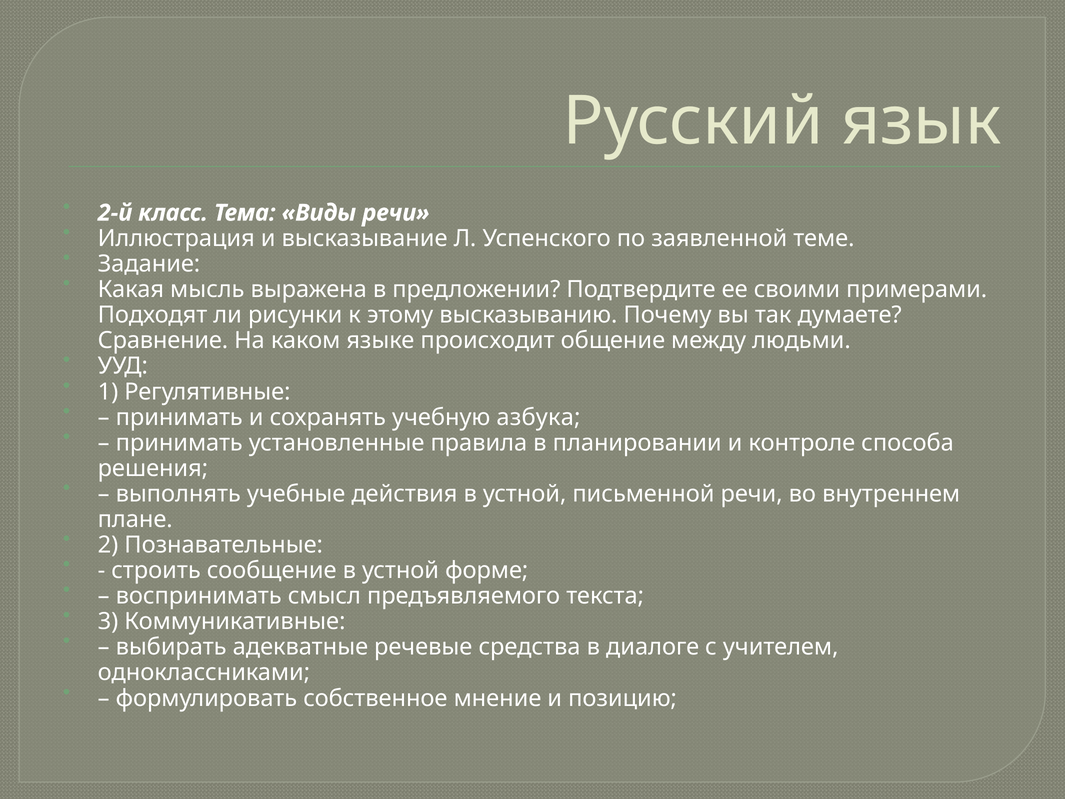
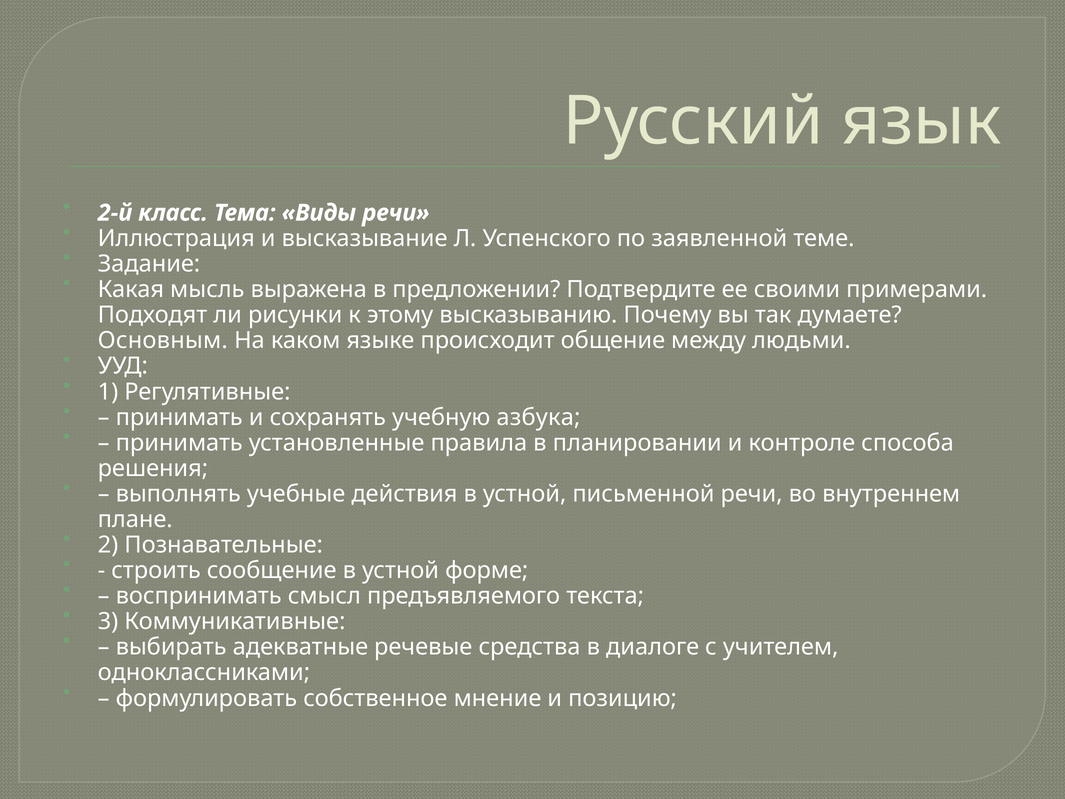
Сравнение: Сравнение -> Основным
